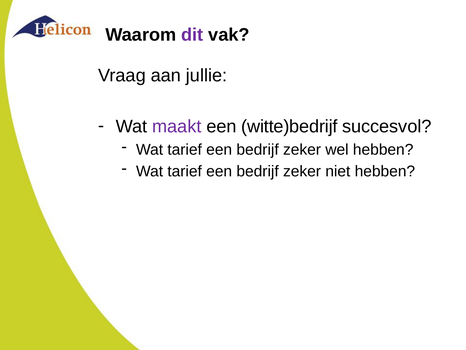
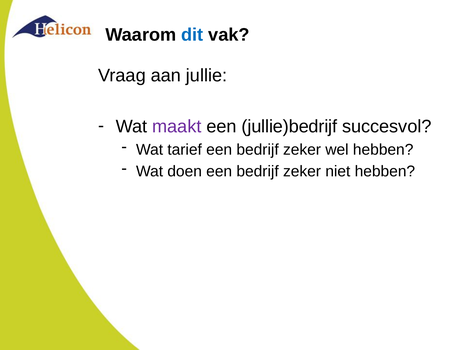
dit colour: purple -> blue
witte)bedrijf: witte)bedrijf -> jullie)bedrijf
tarief at (185, 171): tarief -> doen
